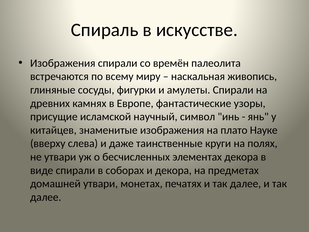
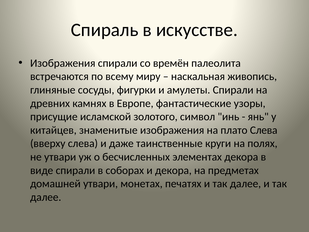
научный: научный -> золотого
плато Науке: Науке -> Слева
